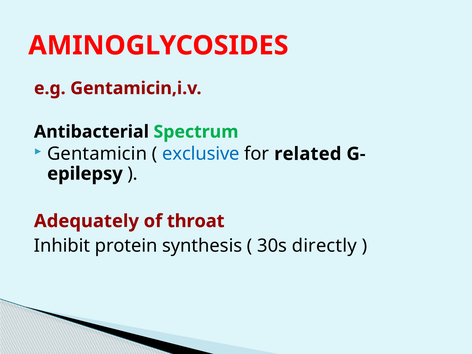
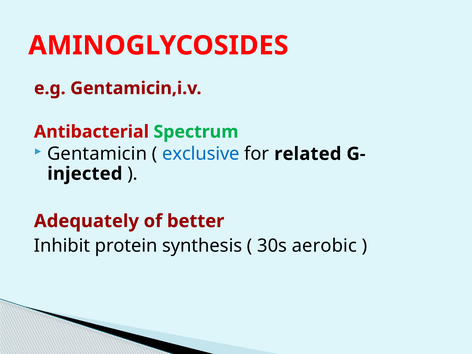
Antibacterial colour: black -> red
epilepsy: epilepsy -> injected
throat: throat -> better
directly: directly -> aerobic
